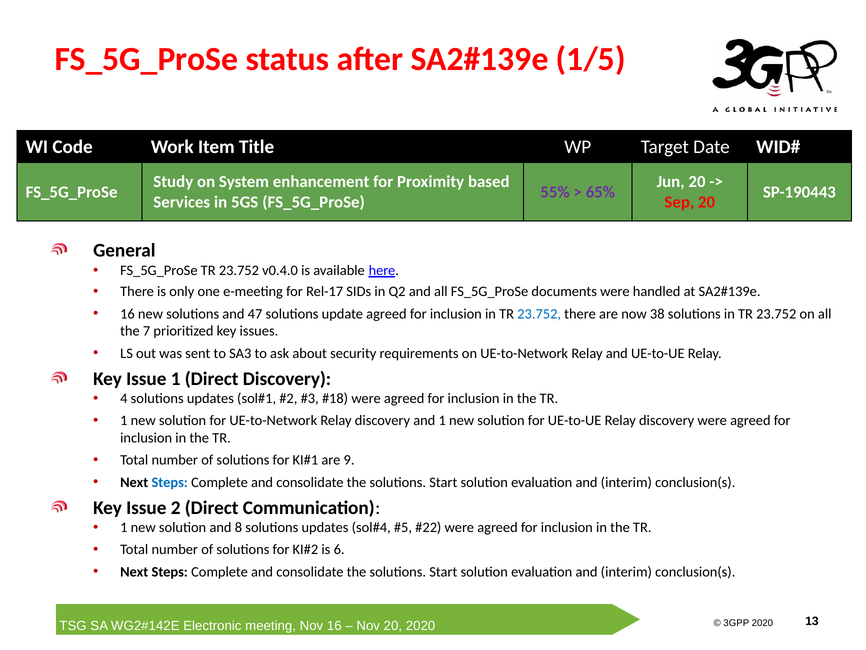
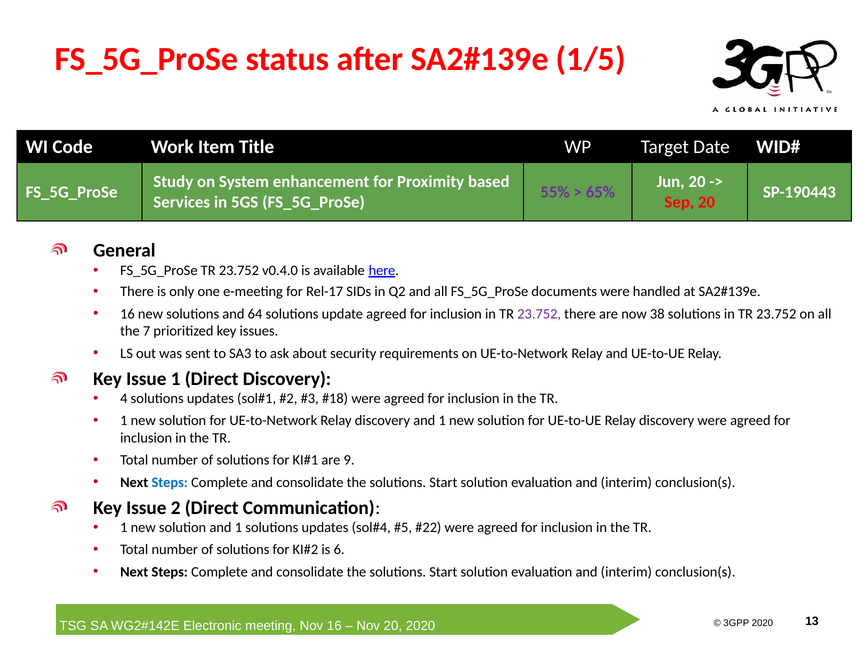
47: 47 -> 64
23.752 at (539, 314) colour: blue -> purple
solution and 8: 8 -> 1
